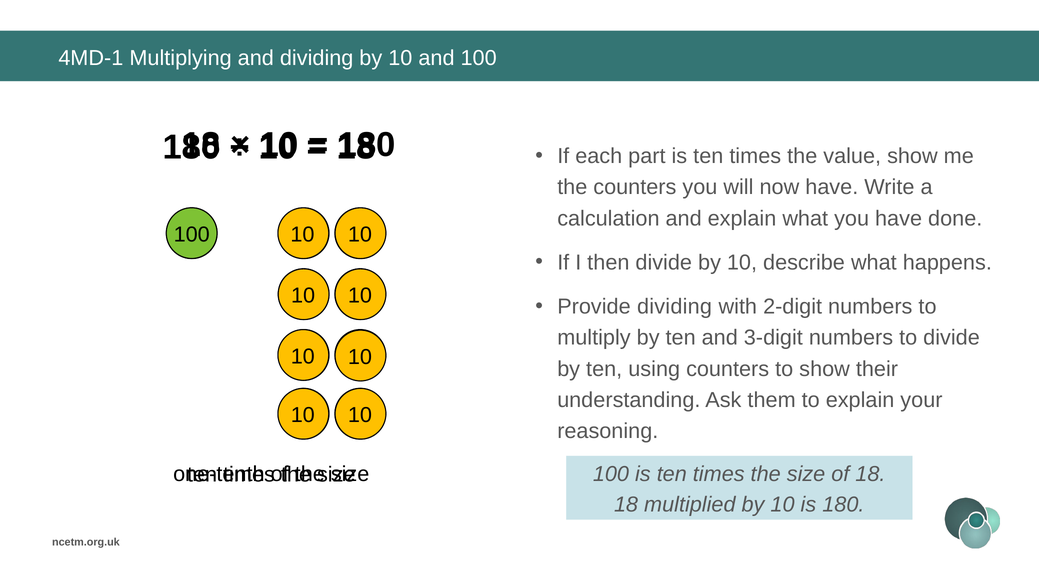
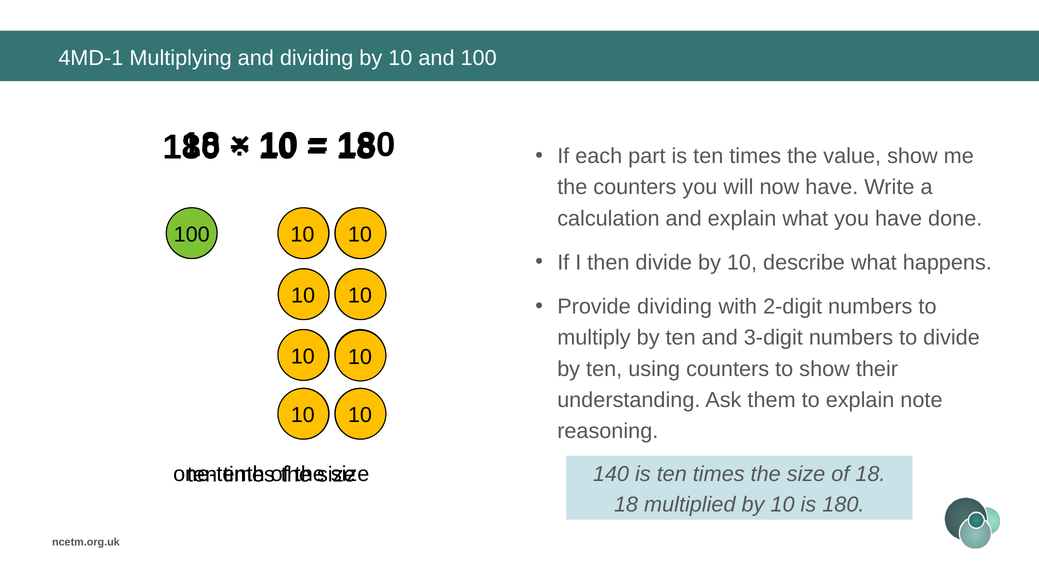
your: your -> note
100 at (611, 474): 100 -> 140
